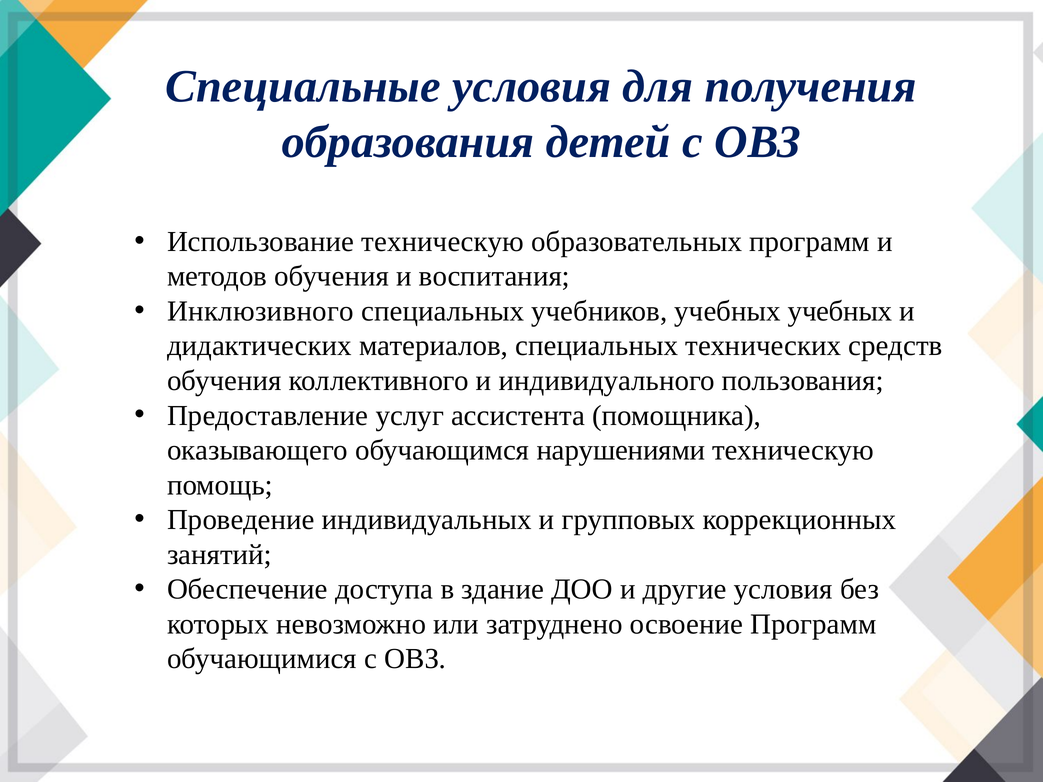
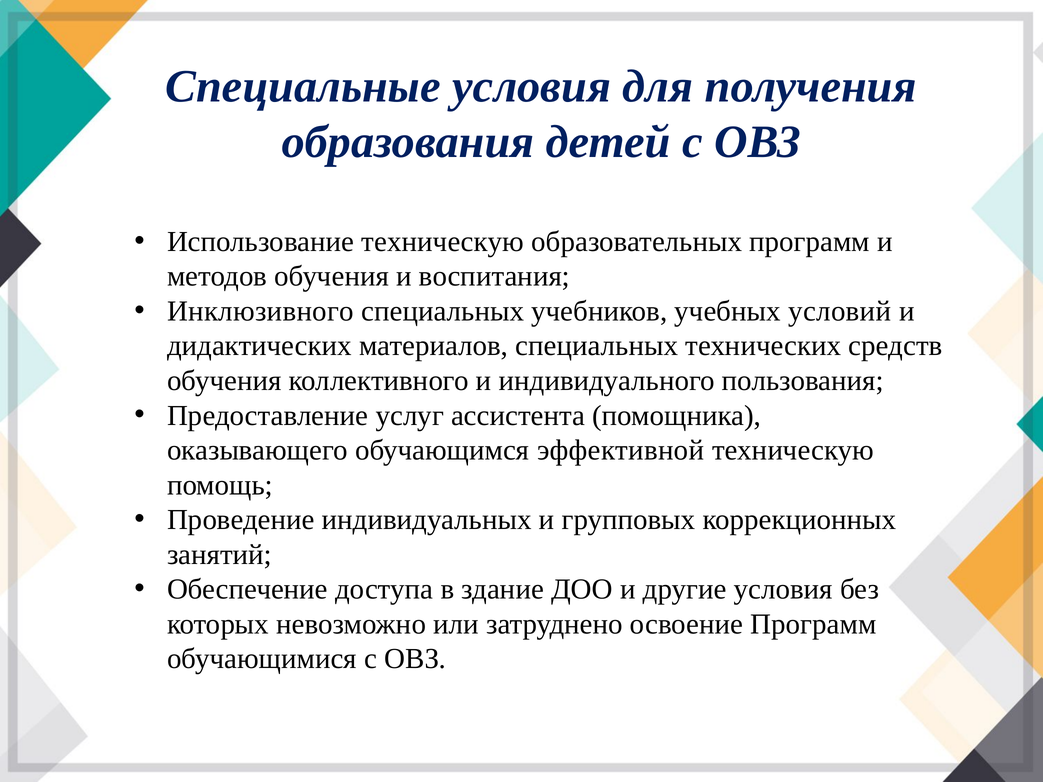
учебных учебных: учебных -> условий
нарушениями: нарушениями -> эффективной
